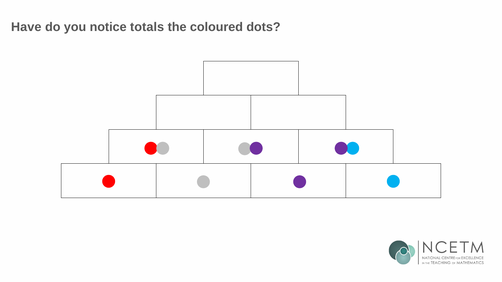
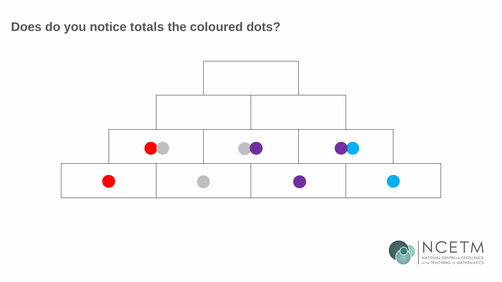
Have: Have -> Does
